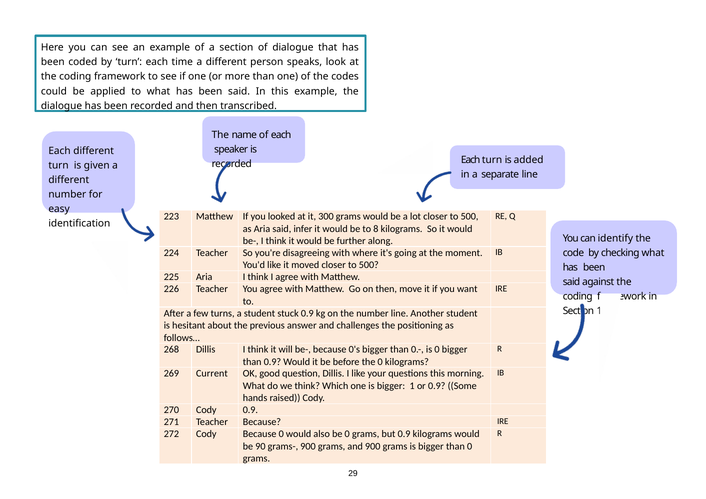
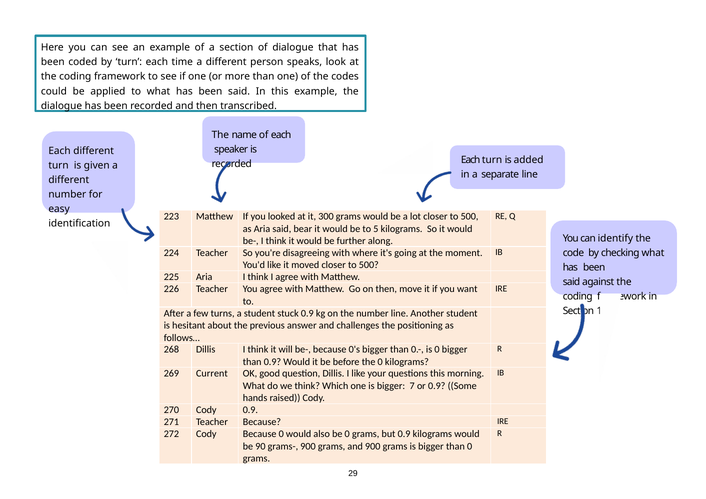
infer: infer -> bear
8: 8 -> 5
bigger 1: 1 -> 7
